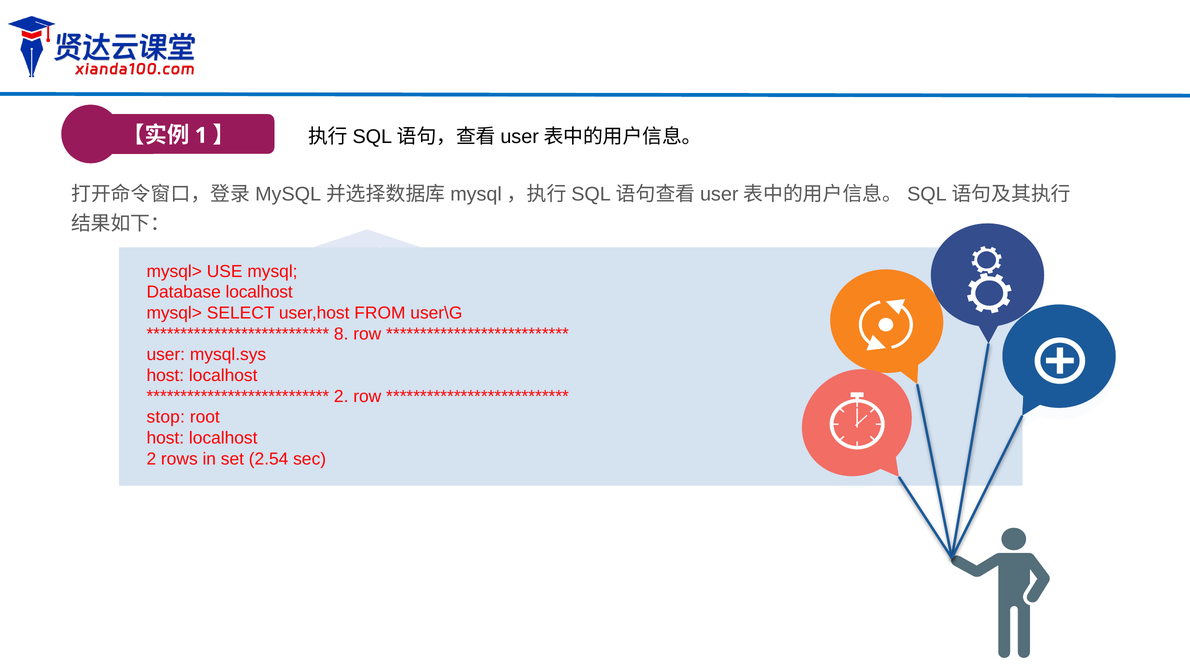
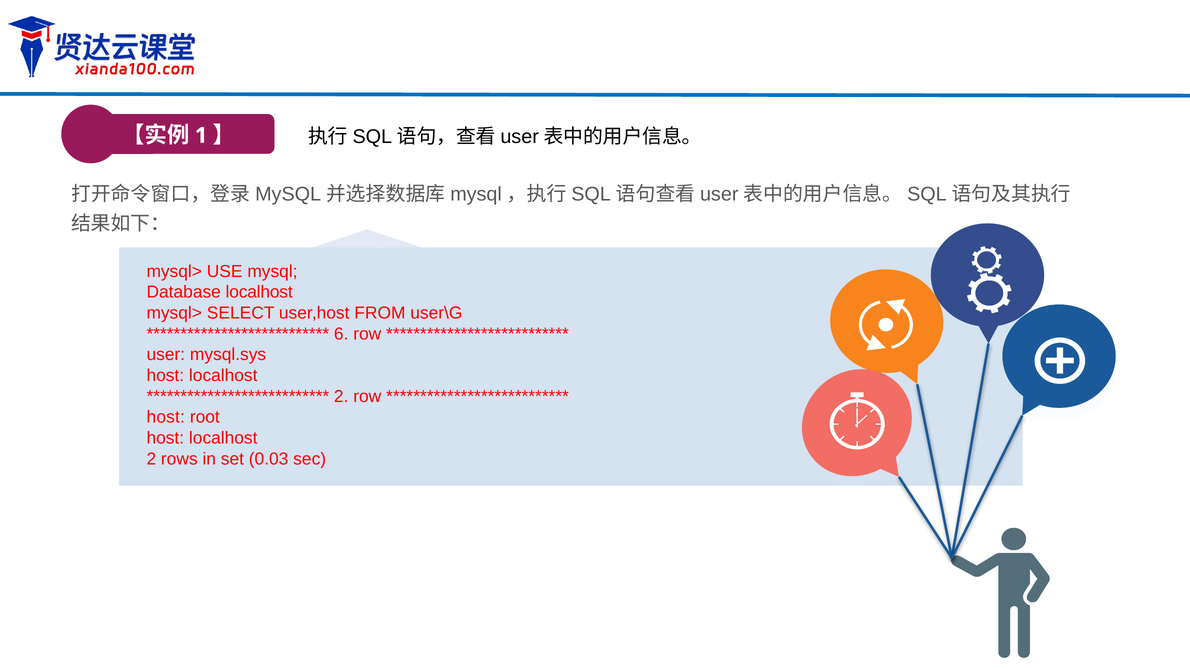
8: 8 -> 6
stop at (166, 417): stop -> host
2.54: 2.54 -> 0.03
